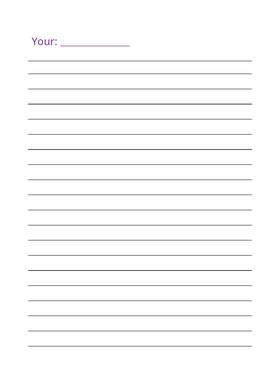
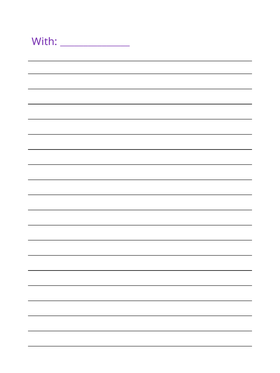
Your: Your -> With
